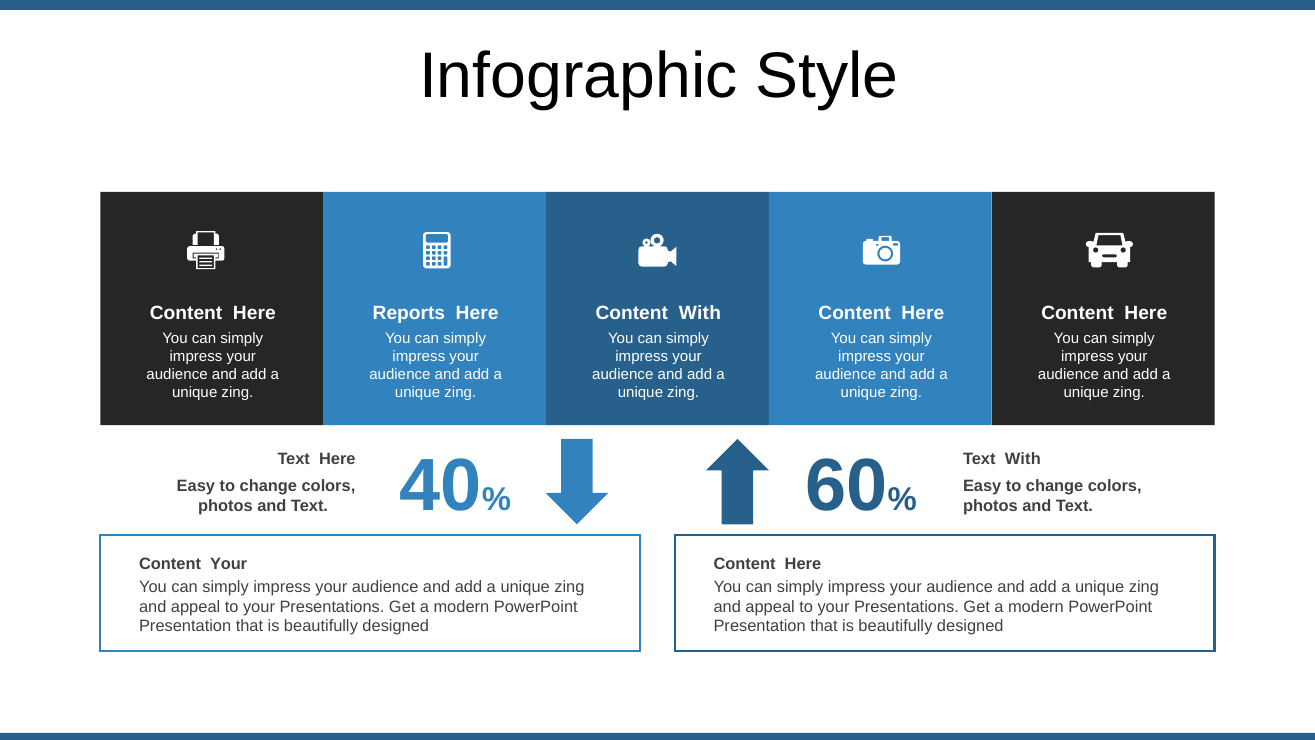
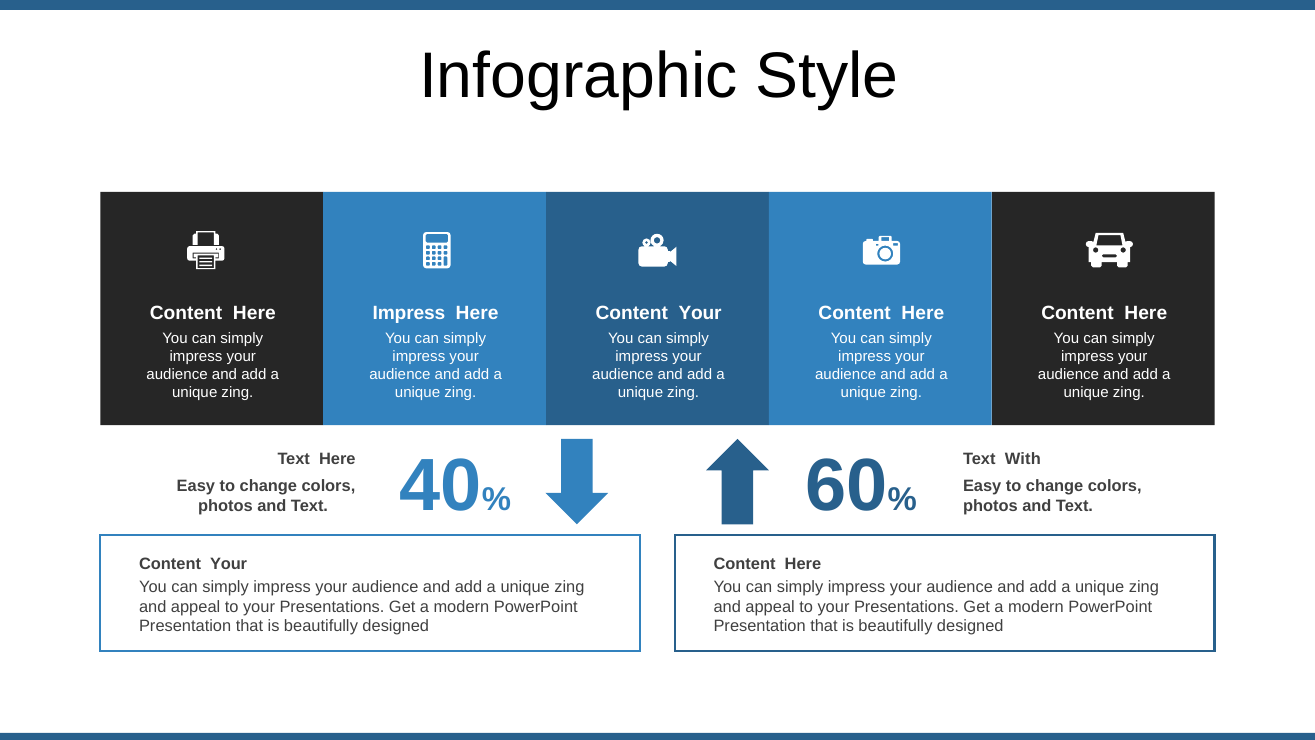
Reports at (409, 313): Reports -> Impress
With at (700, 313): With -> Your
